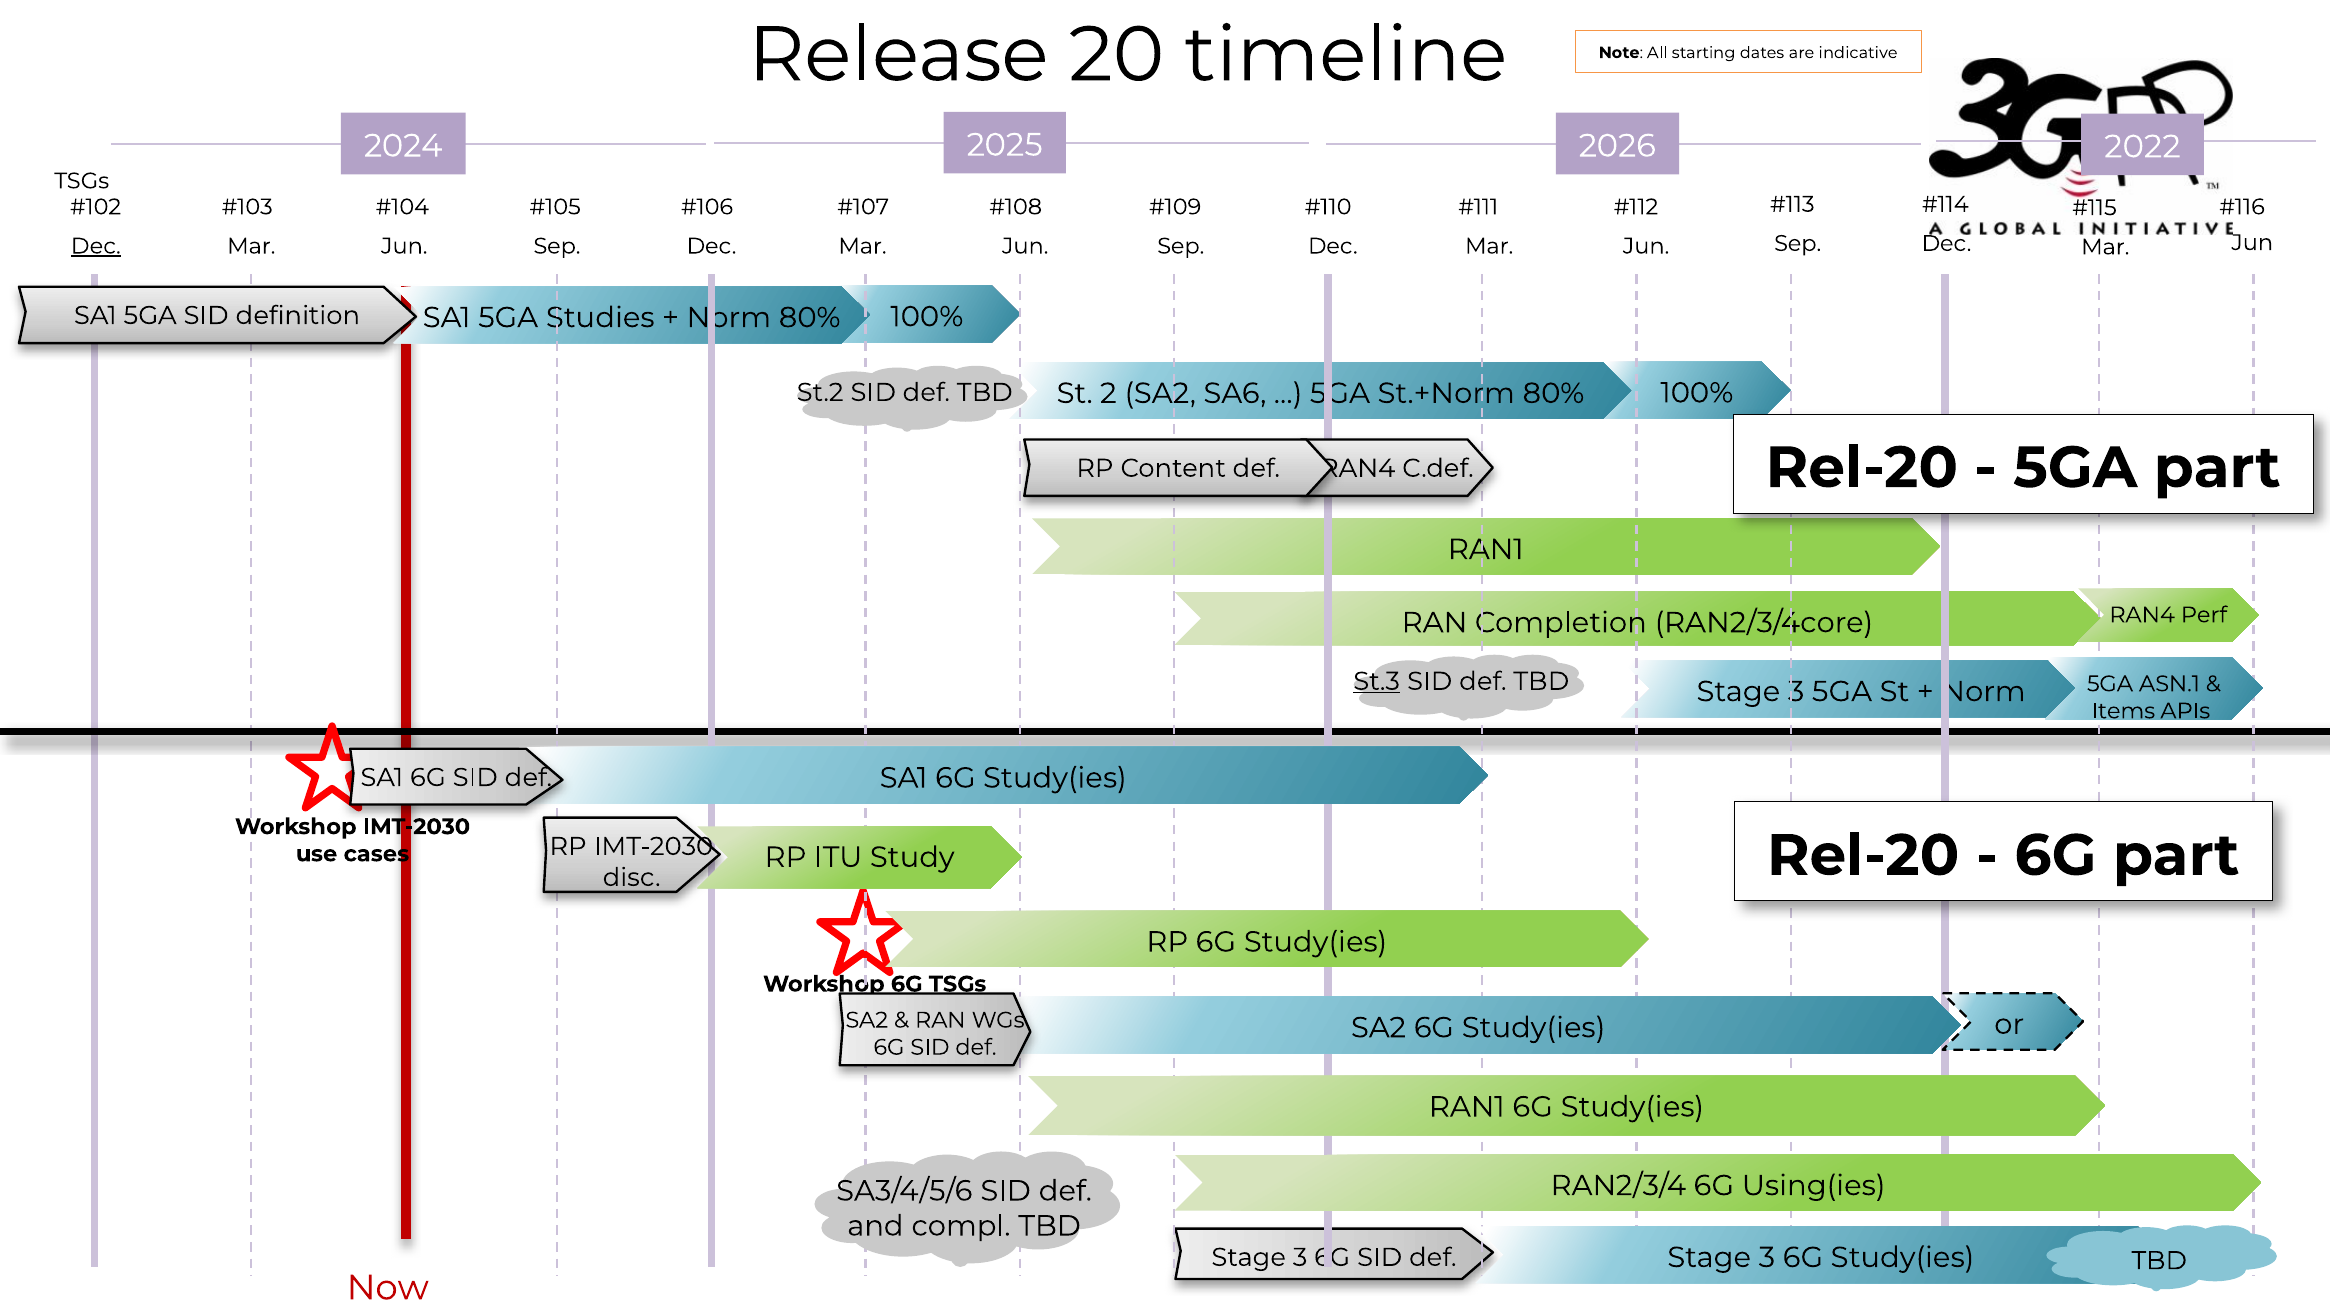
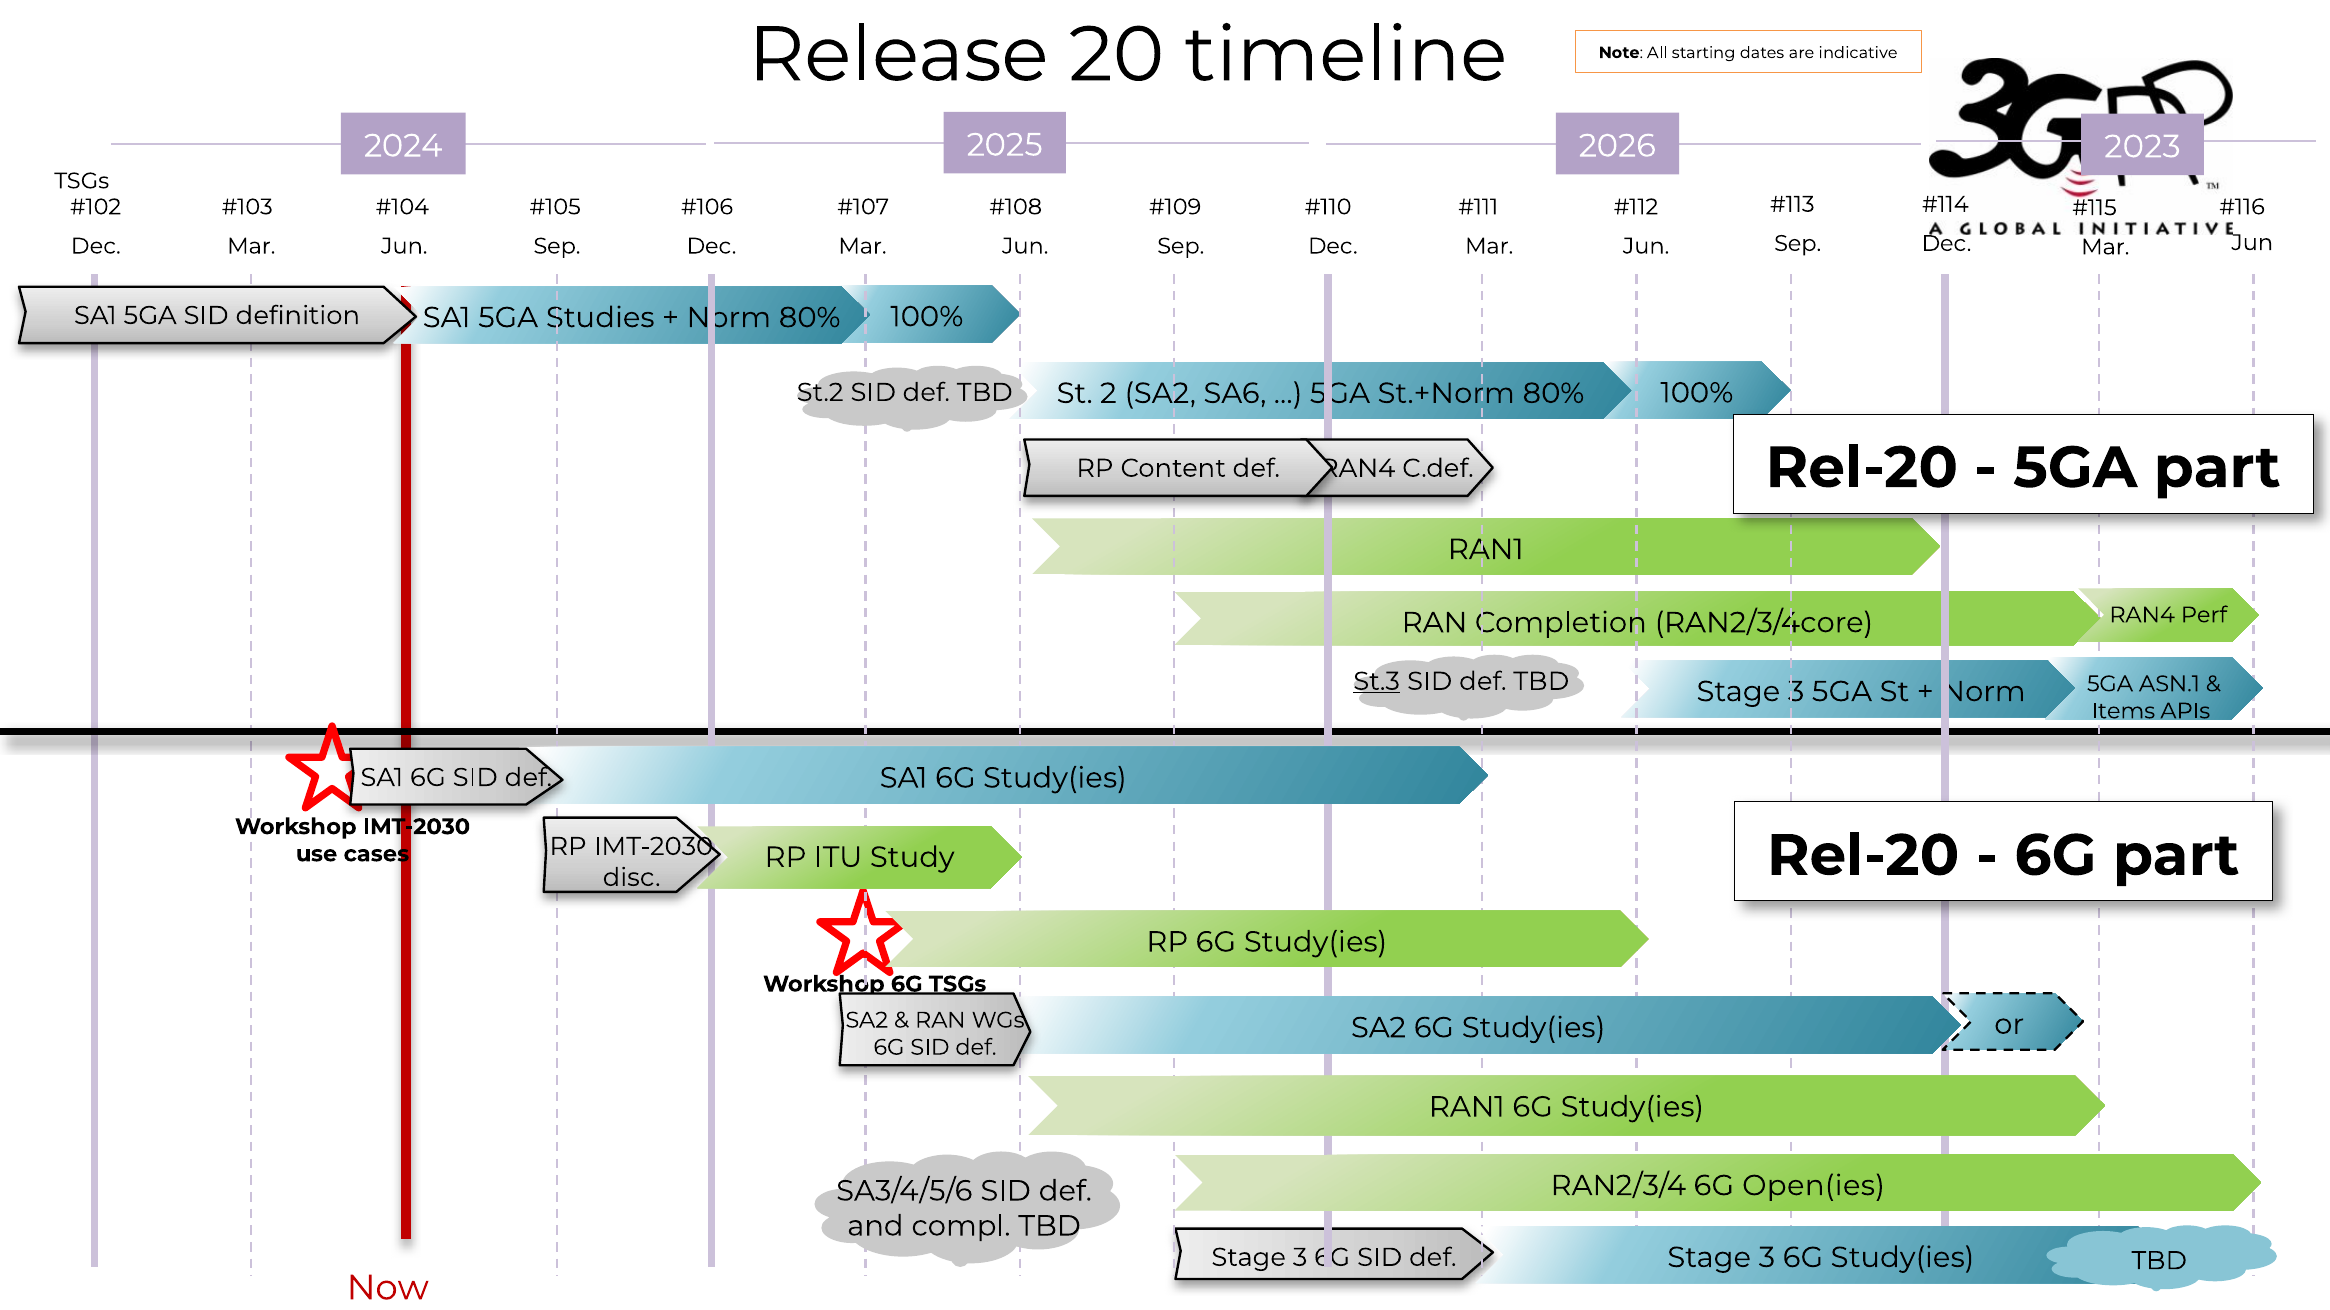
2022: 2022 -> 2023
Dec at (96, 246) underline: present -> none
Using(ies: Using(ies -> Open(ies
